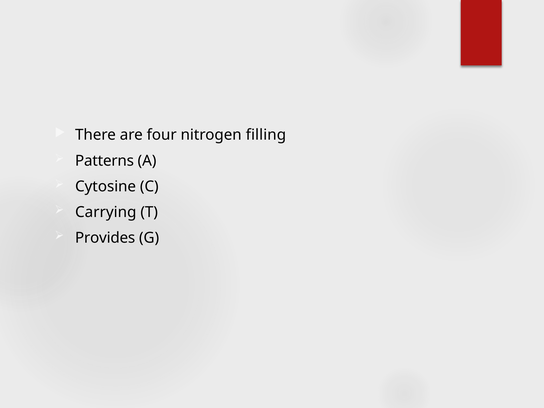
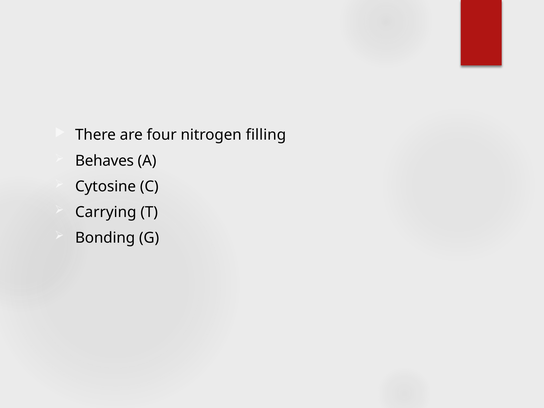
Patterns: Patterns -> Behaves
Provides: Provides -> Bonding
